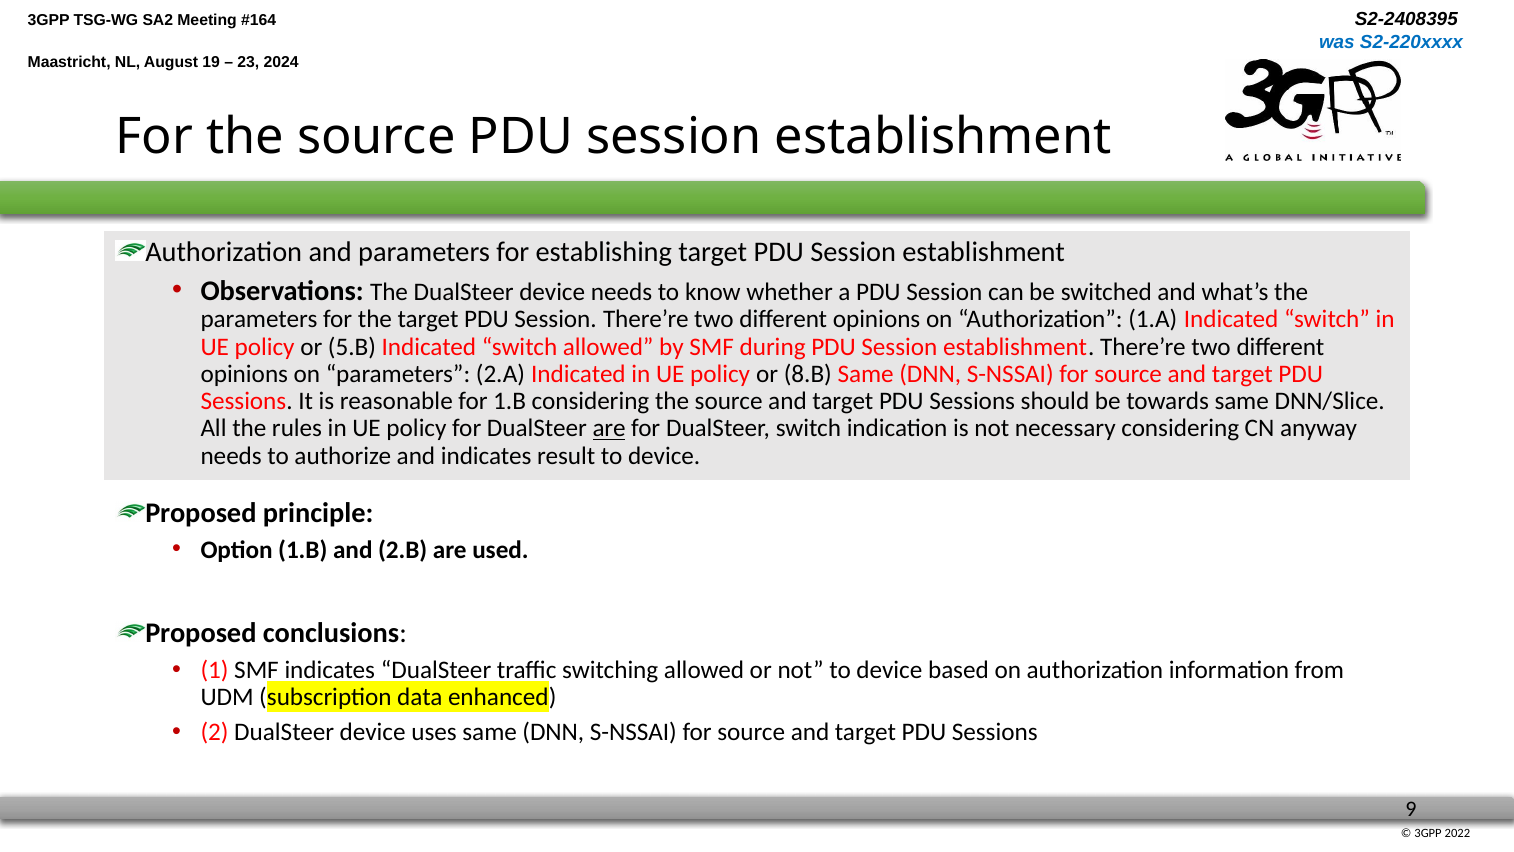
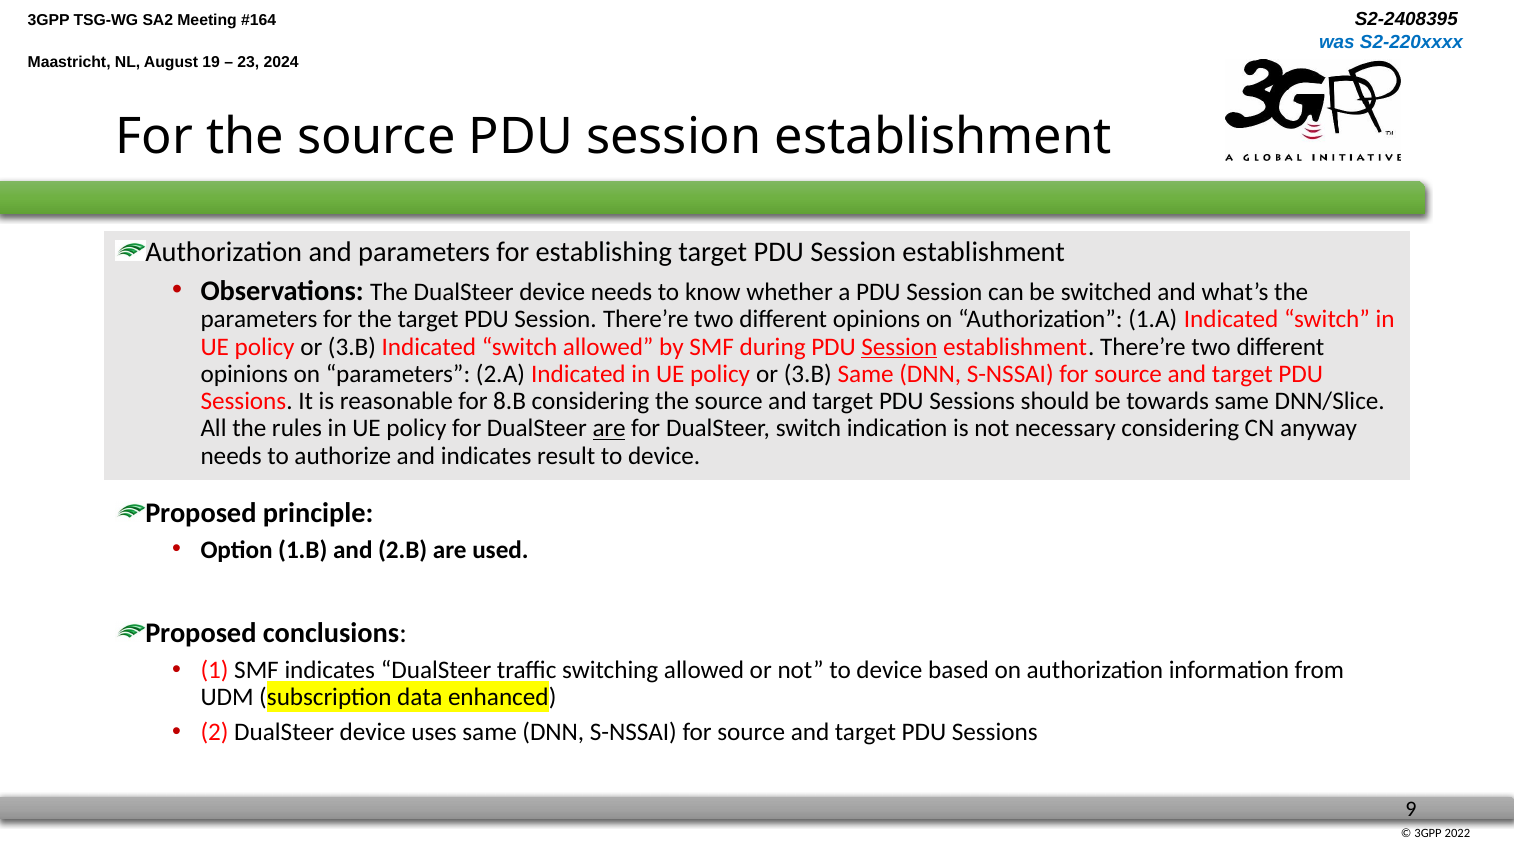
5.B at (352, 347): 5.B -> 3.B
Session at (899, 347) underline: none -> present
8.B at (808, 374): 8.B -> 3.B
for 1.B: 1.B -> 8.B
